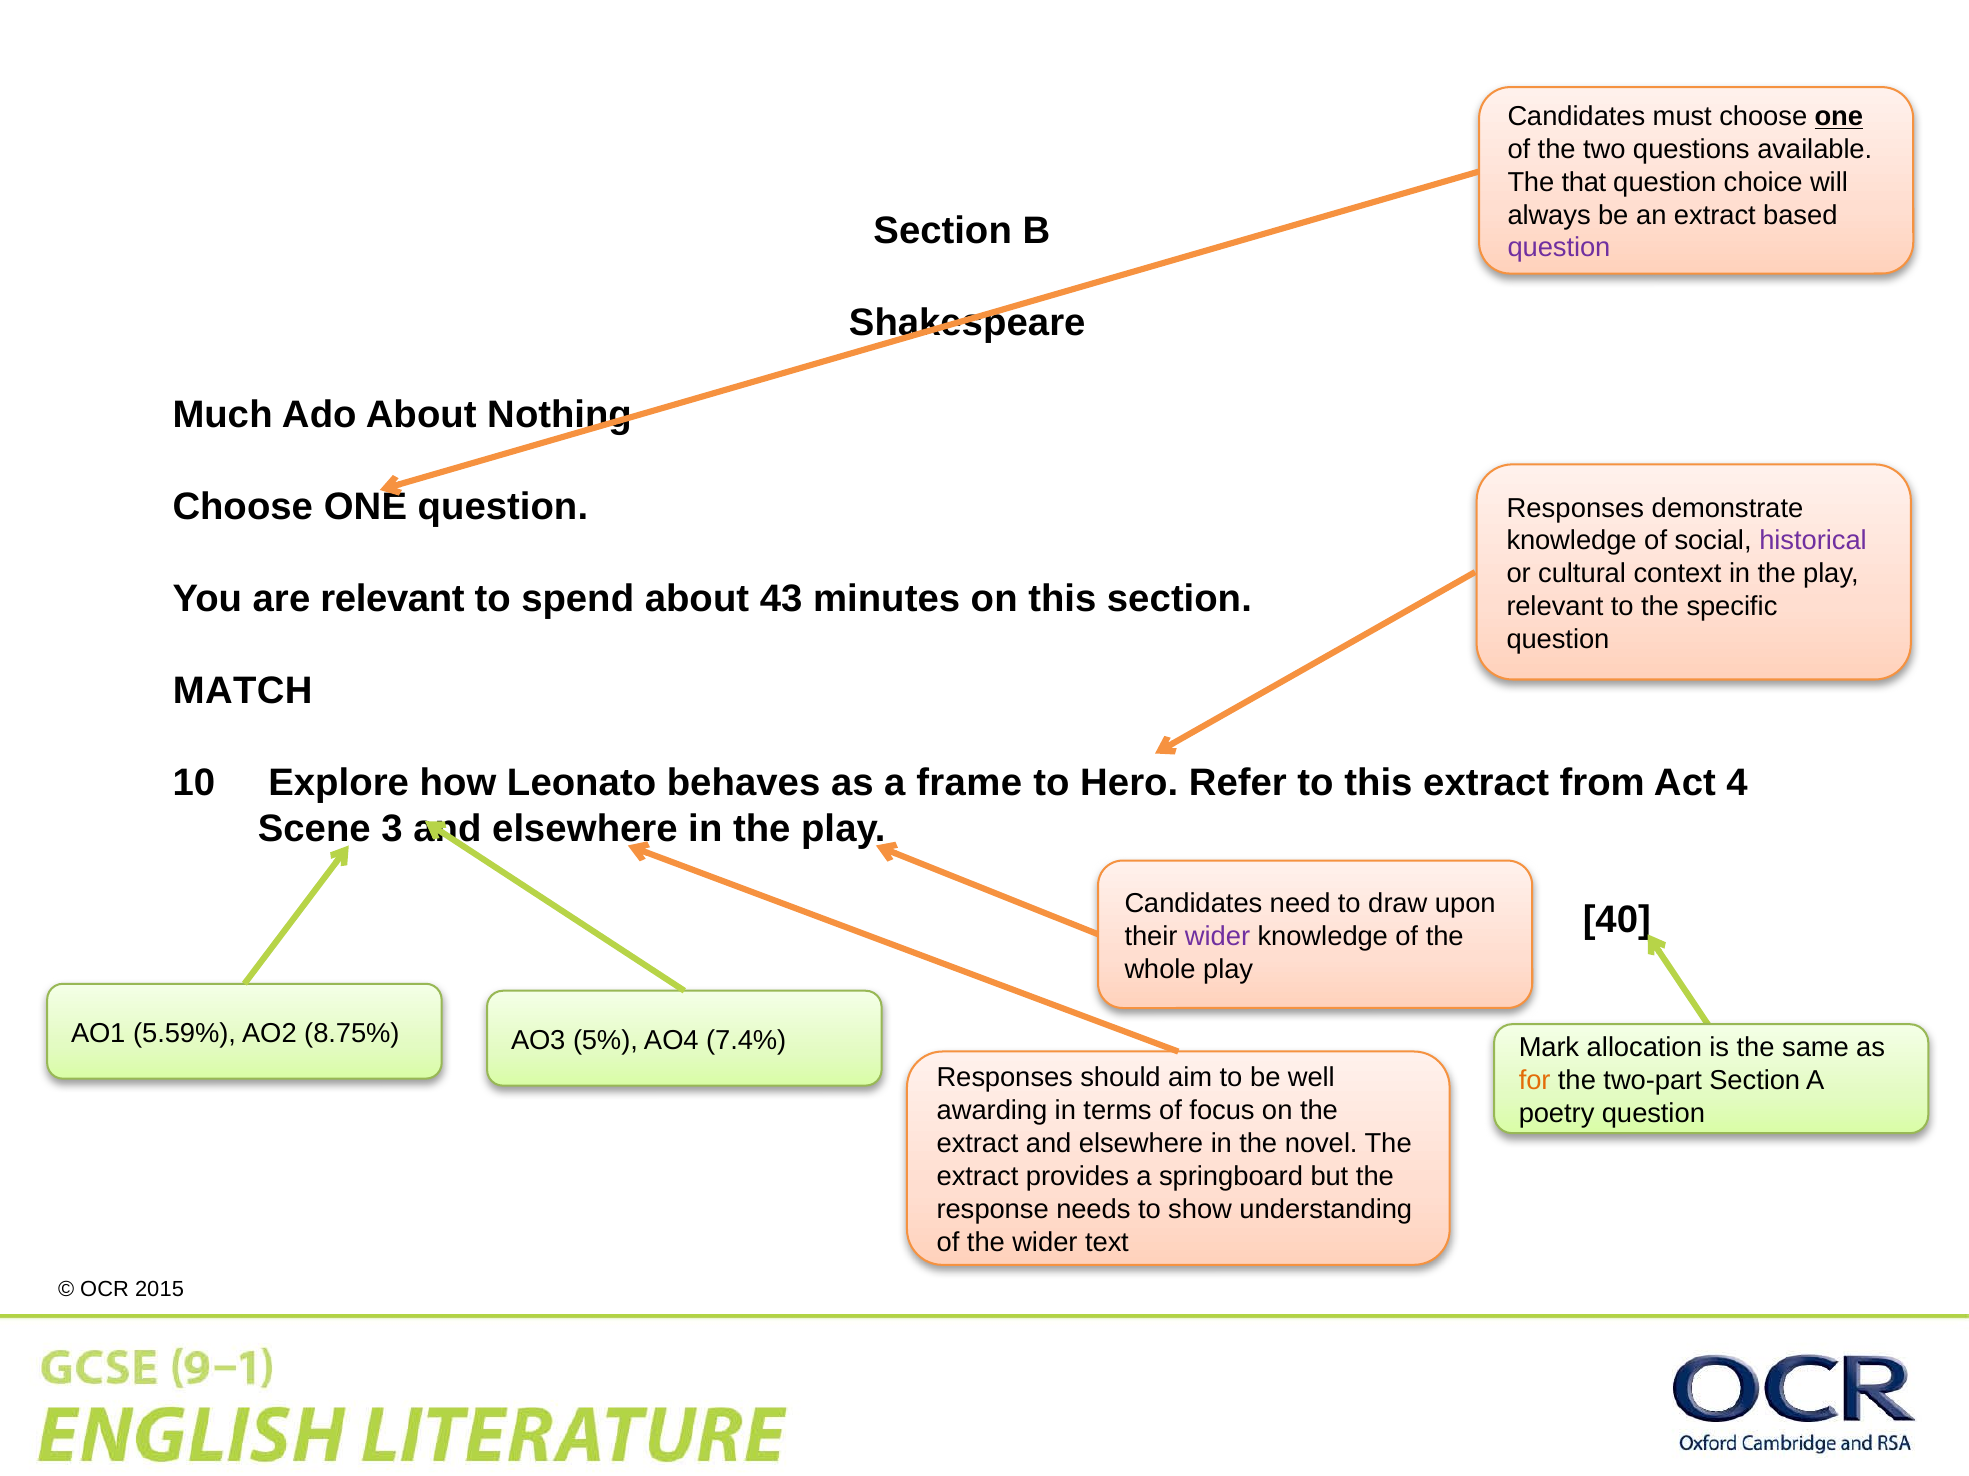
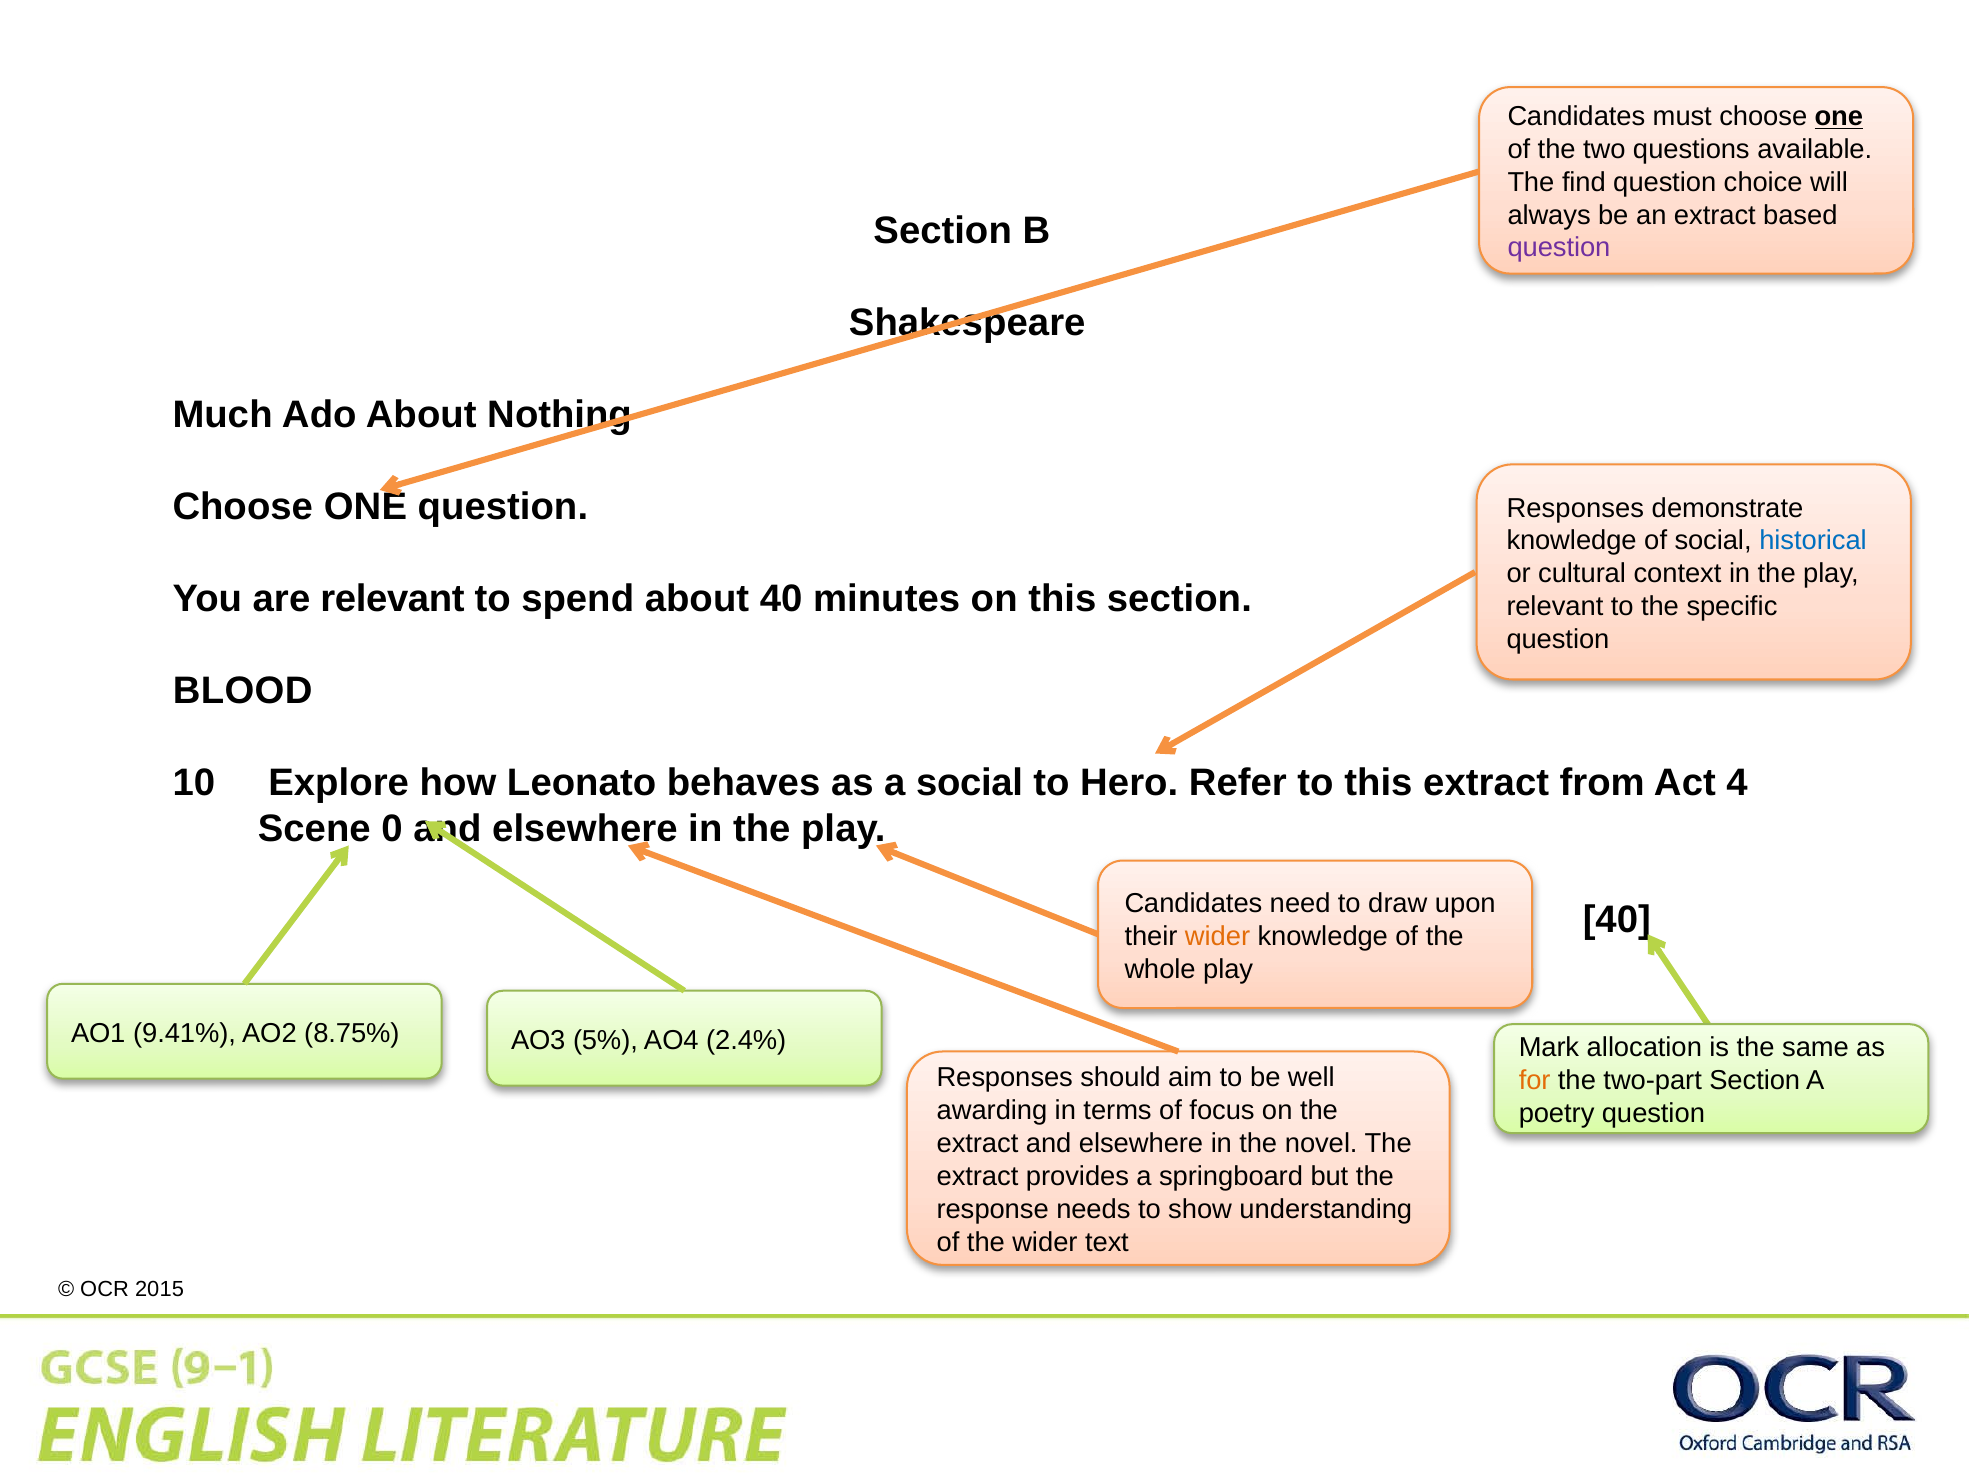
that: that -> find
historical colour: purple -> blue
about 43: 43 -> 40
MATCH: MATCH -> BLOOD
a frame: frame -> social
3: 3 -> 0
wider at (1218, 937) colour: purple -> orange
5.59%: 5.59% -> 9.41%
7.4%: 7.4% -> 2.4%
